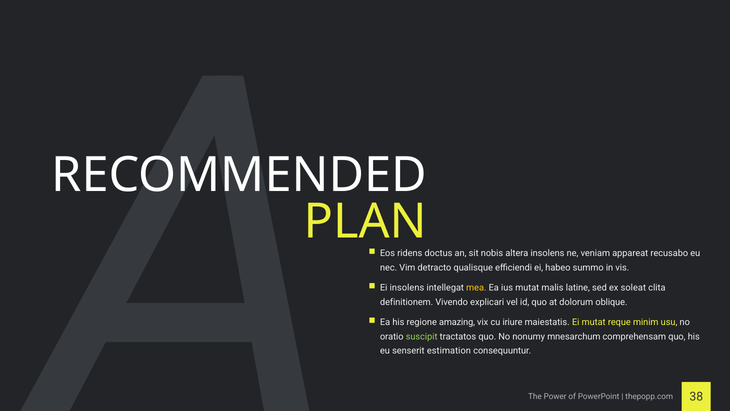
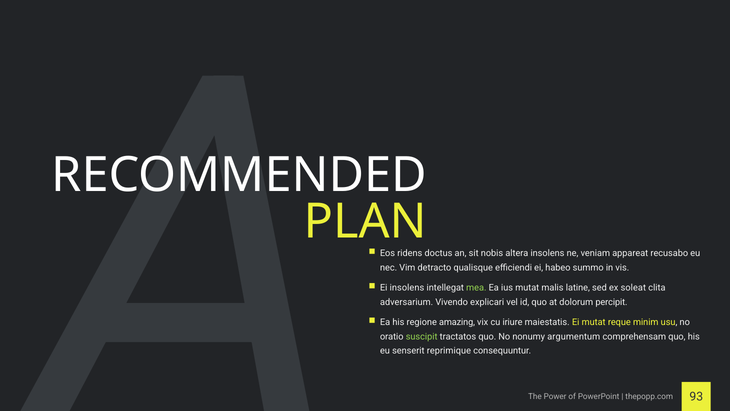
mea colour: yellow -> light green
definitionem: definitionem -> adversarium
oblique: oblique -> percipit
mnesarchum: mnesarchum -> argumentum
estimation: estimation -> reprimique
38: 38 -> 93
